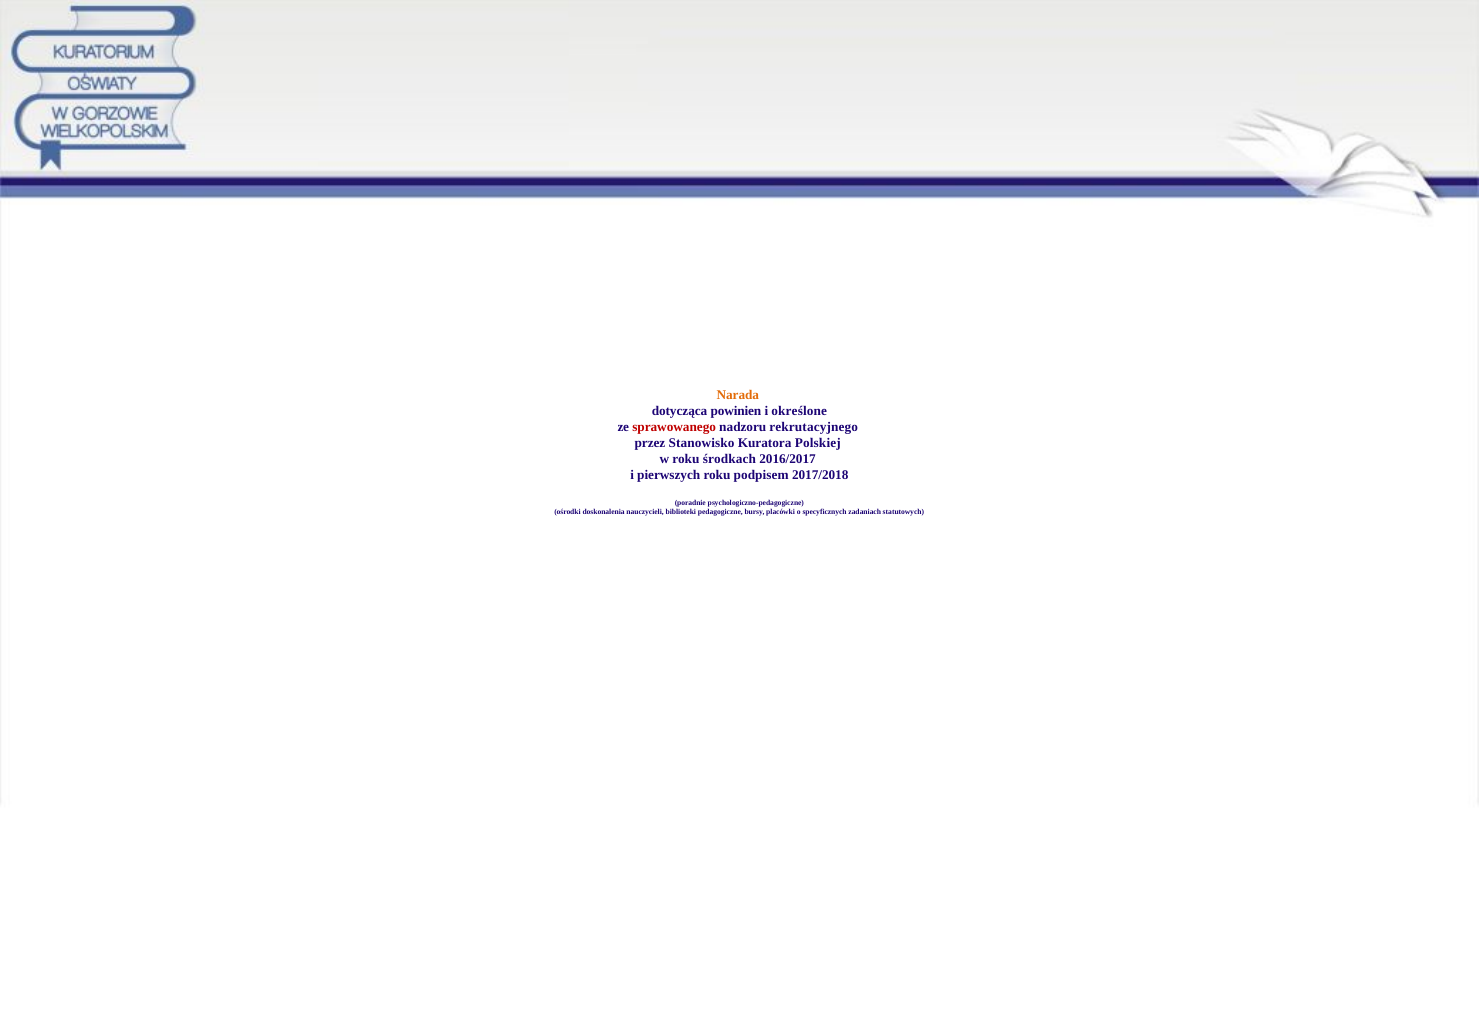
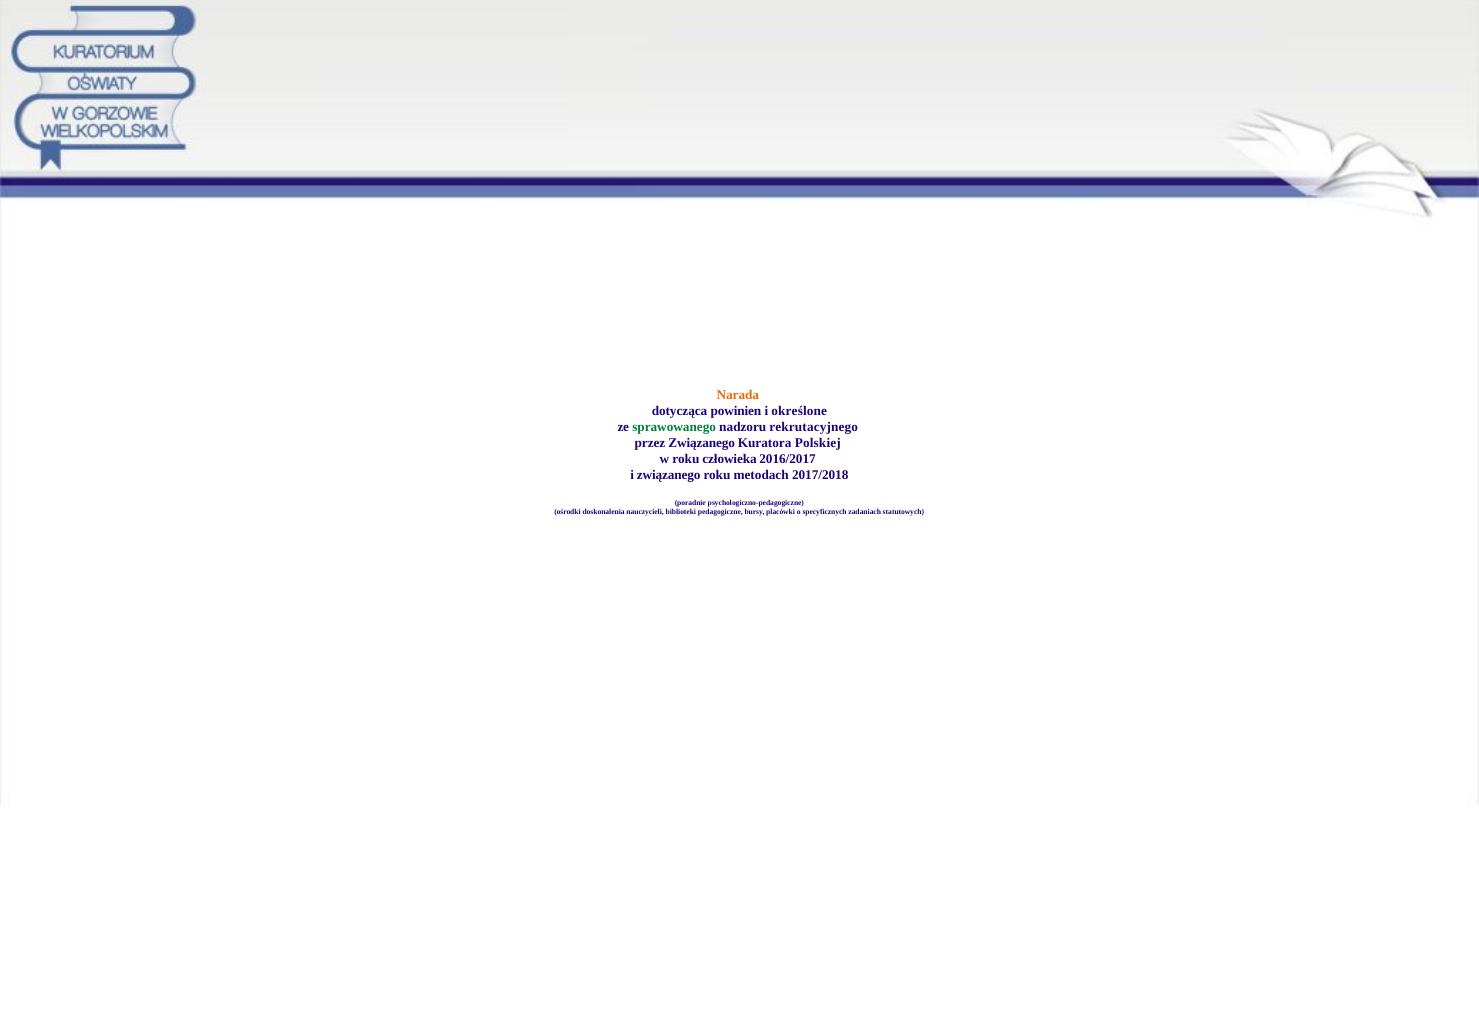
sprawowanego colour: red -> green
przez Stanowisko: Stanowisko -> Związanego
środkach: środkach -> człowieka
i pierwszych: pierwszych -> związanego
podpisem: podpisem -> metodach
